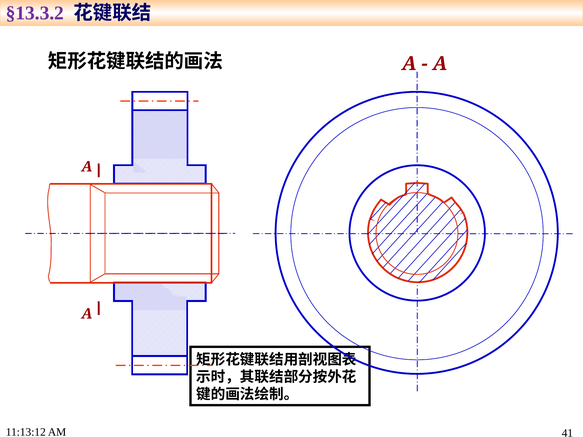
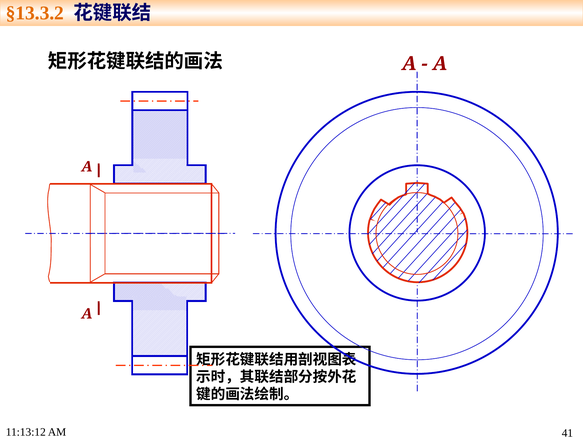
§13.3.2 colour: purple -> orange
